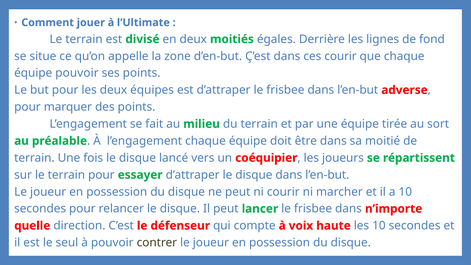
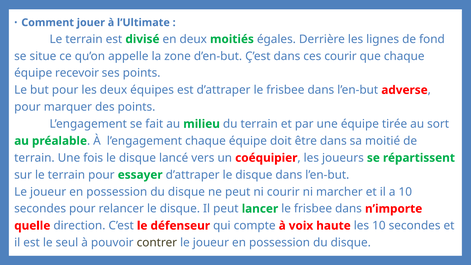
équipe pouvoir: pouvoir -> recevoir
